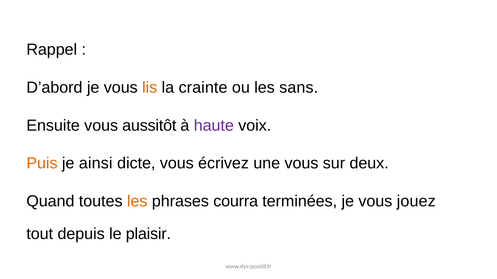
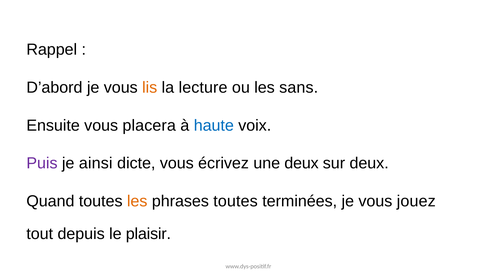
crainte: crainte -> lecture
aussitôt: aussitôt -> placera
haute colour: purple -> blue
Puis colour: orange -> purple
une vous: vous -> deux
phrases courra: courra -> toutes
